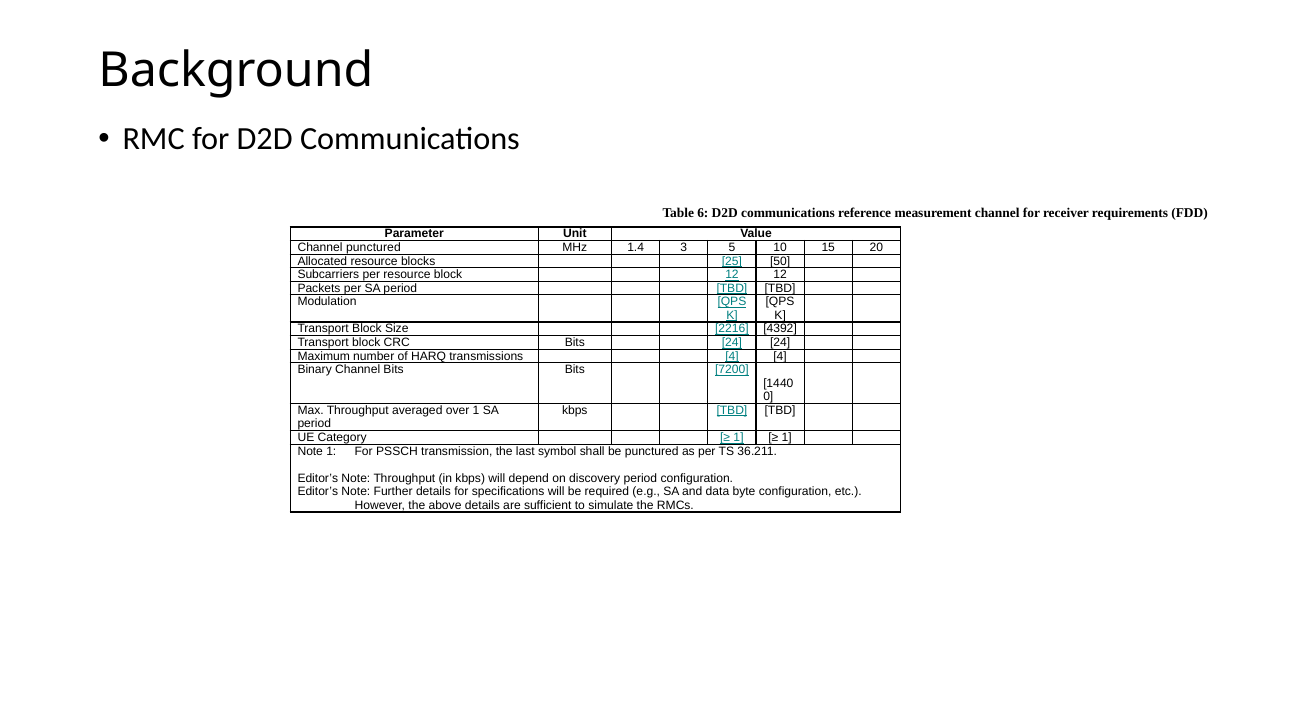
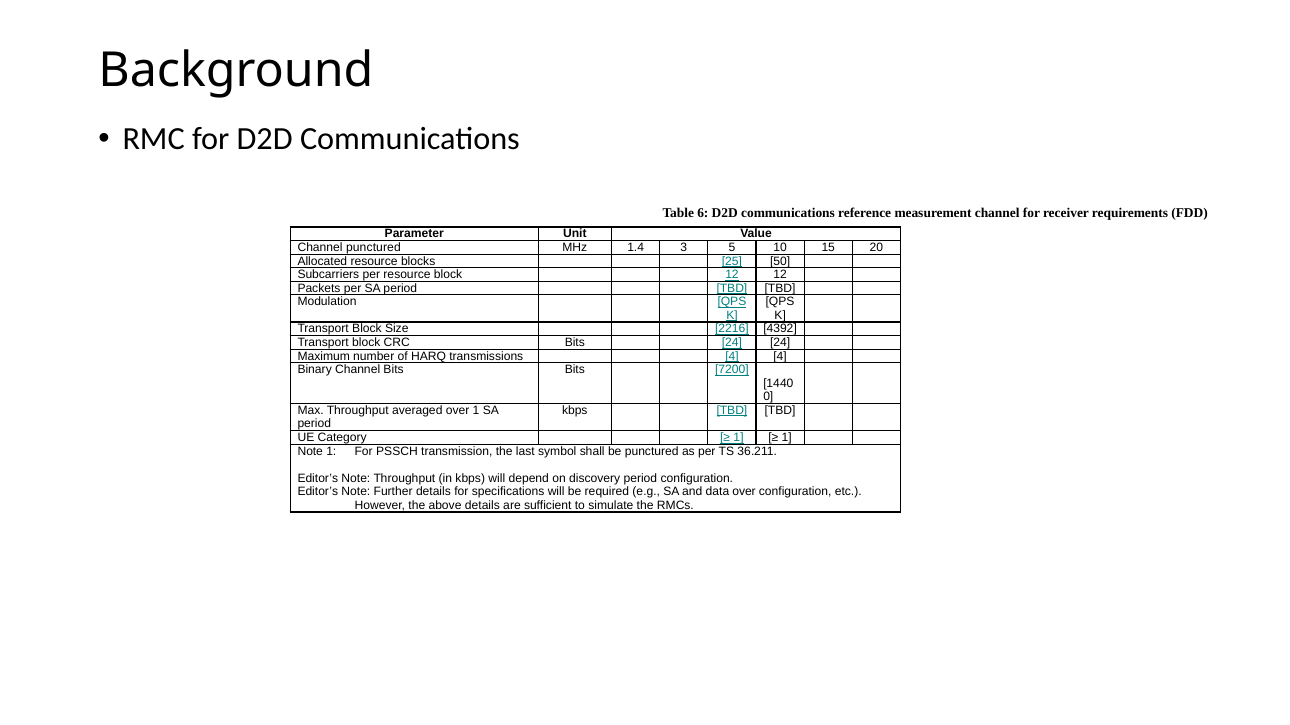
data byte: byte -> over
